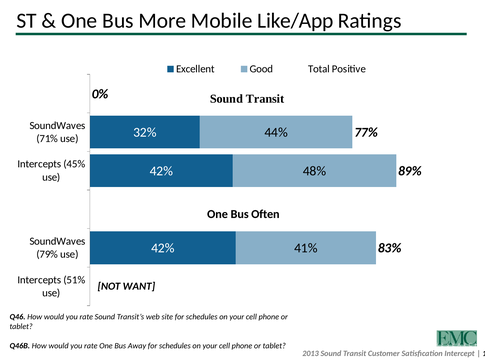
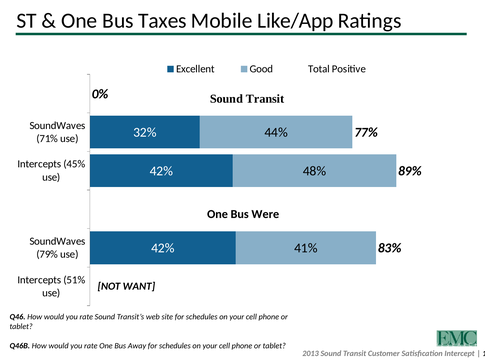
More: More -> Taxes
Often: Often -> Were
